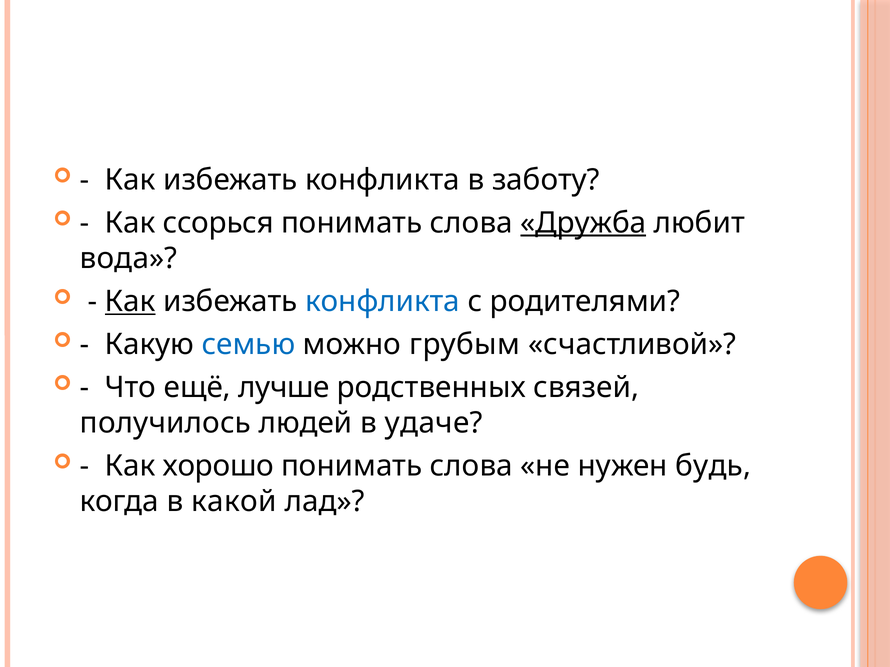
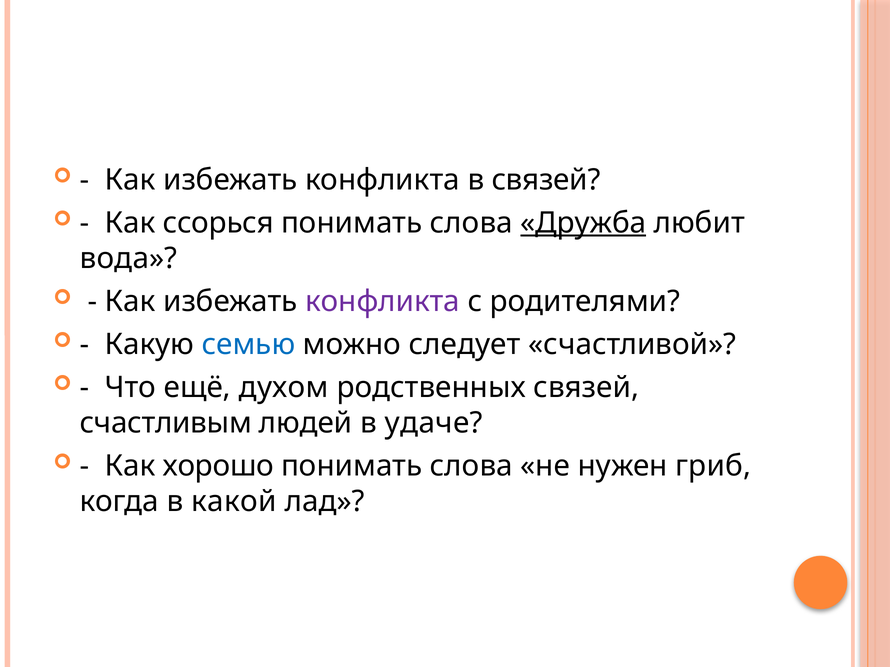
в заботу: заботу -> связей
Как at (130, 302) underline: present -> none
конфликта at (383, 302) colour: blue -> purple
грубым: грубым -> следует
лучше: лучше -> духом
получилось: получилось -> счастливым
будь: будь -> гриб
